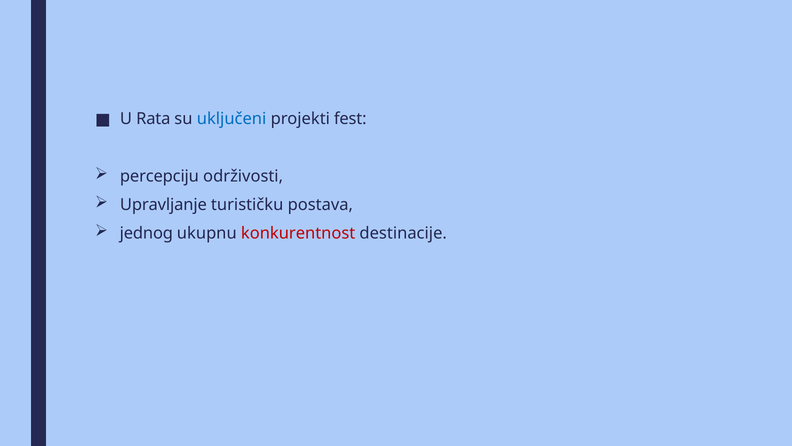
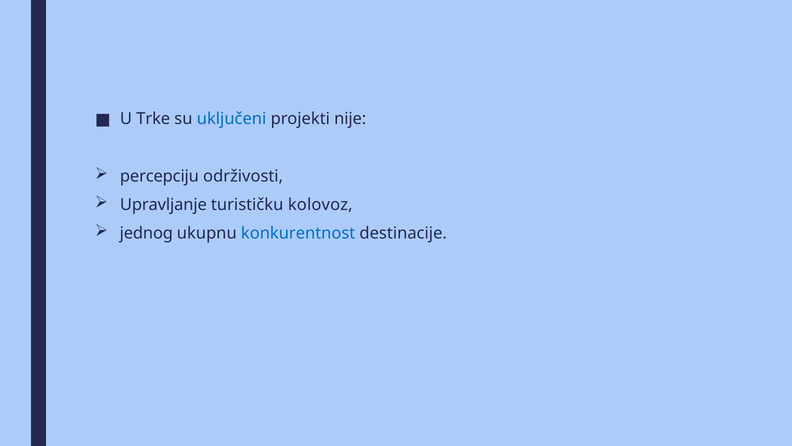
Rata: Rata -> Trke
fest: fest -> nije
postava: postava -> kolovoz
konkurentnost colour: red -> blue
